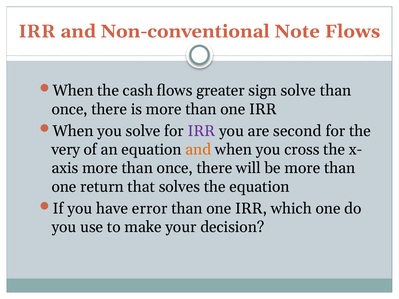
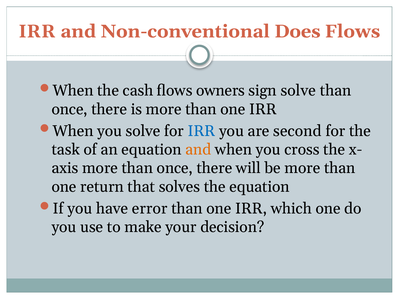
Note: Note -> Does
greater: greater -> owners
IRR at (201, 131) colour: purple -> blue
very: very -> task
